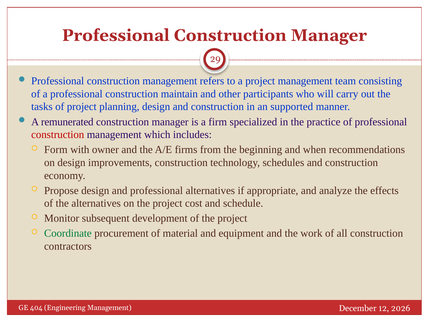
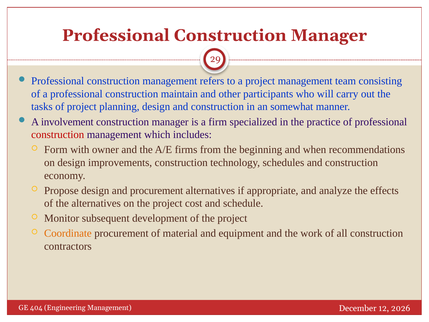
supported: supported -> somewhat
remunerated: remunerated -> involvement
and professional: professional -> procurement
Coordinate colour: green -> orange
